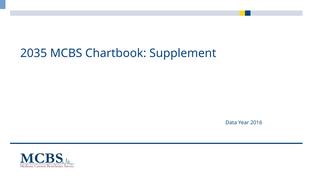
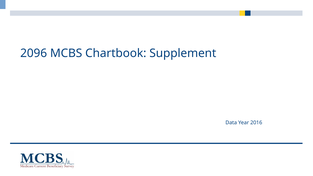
2035: 2035 -> 2096
